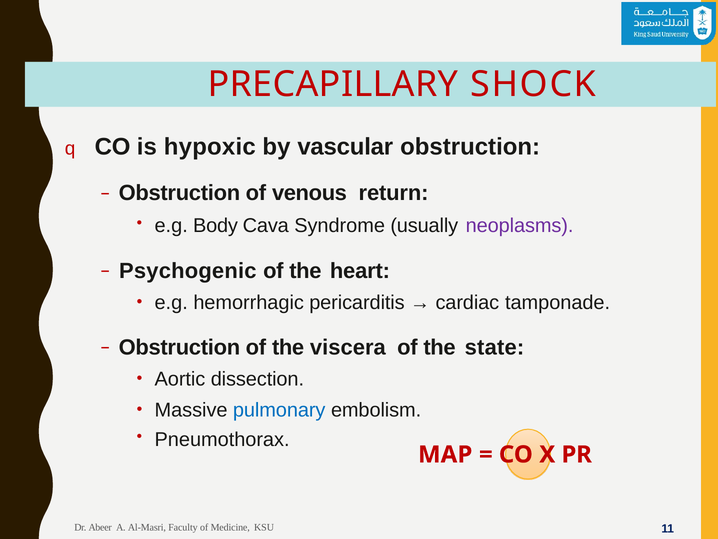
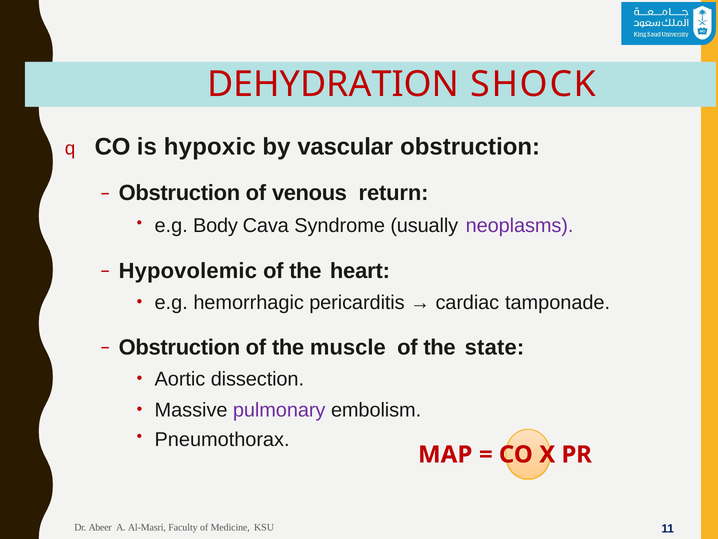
PRECAPILLARY: PRECAPILLARY -> DEHYDRATION
Psychogenic: Psychogenic -> Hypovolemic
viscera: viscera -> muscle
pulmonary colour: blue -> purple
